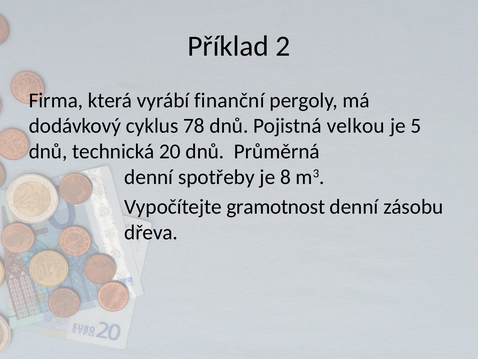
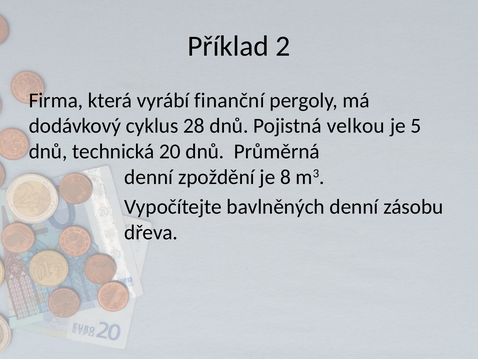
78: 78 -> 28
spotřeby: spotřeby -> zpoždění
gramotnost: gramotnost -> bavlněných
